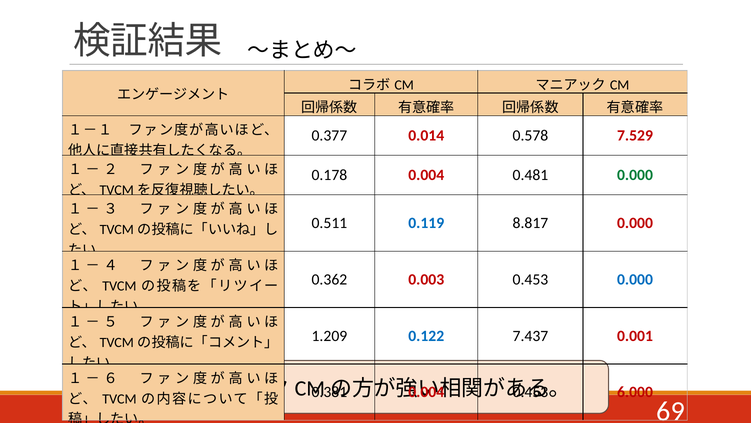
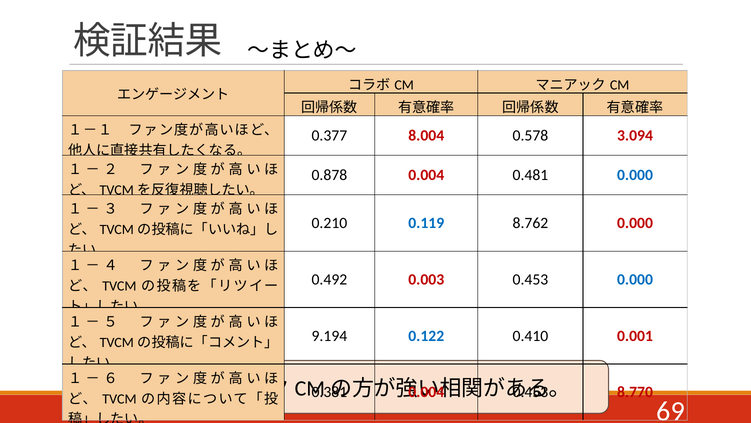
0.014: 0.014 -> 8.004
7.529: 7.529 -> 3.094
0.178: 0.178 -> 0.878
0.000 at (635, 175) colour: green -> blue
0.511: 0.511 -> 0.210
8.817: 8.817 -> 8.762
0.362: 0.362 -> 0.492
1.209: 1.209 -> 9.194
7.437: 7.437 -> 0.410
6.000: 6.000 -> 8.770
